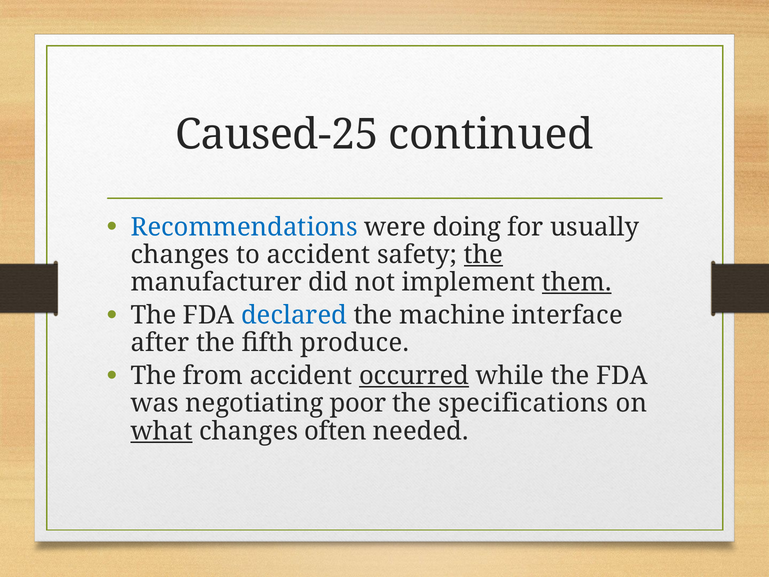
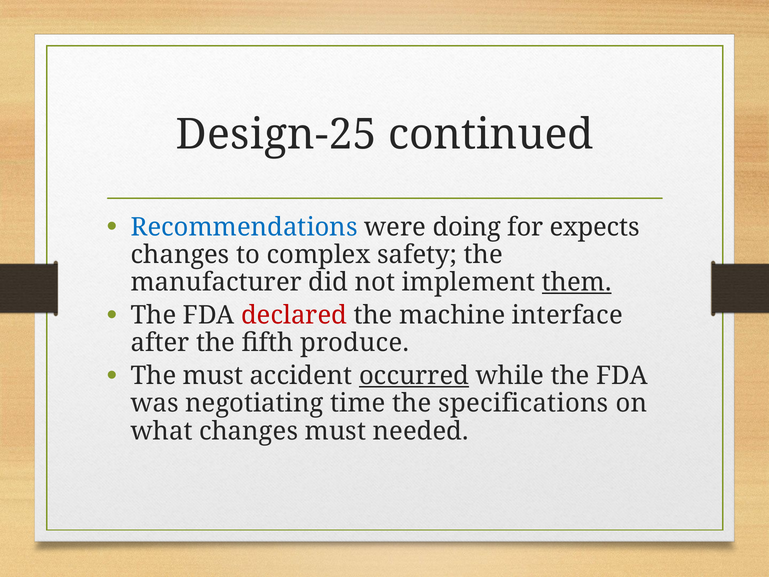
Caused-25: Caused-25 -> Design-25
usually: usually -> expects
to accident: accident -> complex
the at (483, 255) underline: present -> none
declared colour: blue -> red
The from: from -> must
poor: poor -> time
what underline: present -> none
changes often: often -> must
